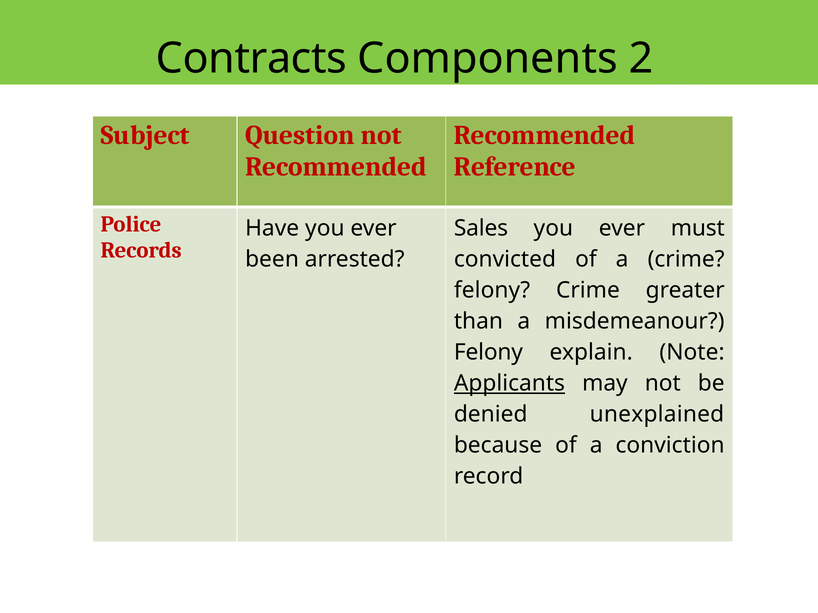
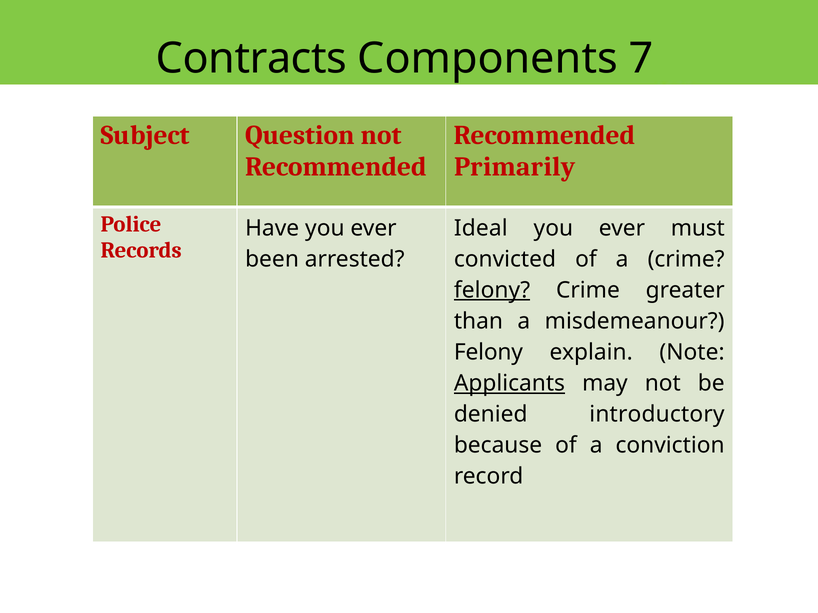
2: 2 -> 7
Reference: Reference -> Primarily
Sales: Sales -> Ideal
felony at (492, 290) underline: none -> present
unexplained: unexplained -> introductory
